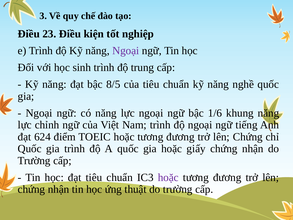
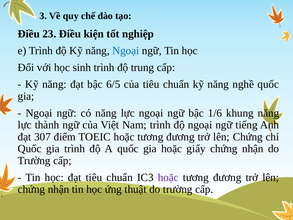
Ngoại at (126, 51) colour: purple -> blue
8/5: 8/5 -> 6/5
chỉnh: chỉnh -> thành
624: 624 -> 307
